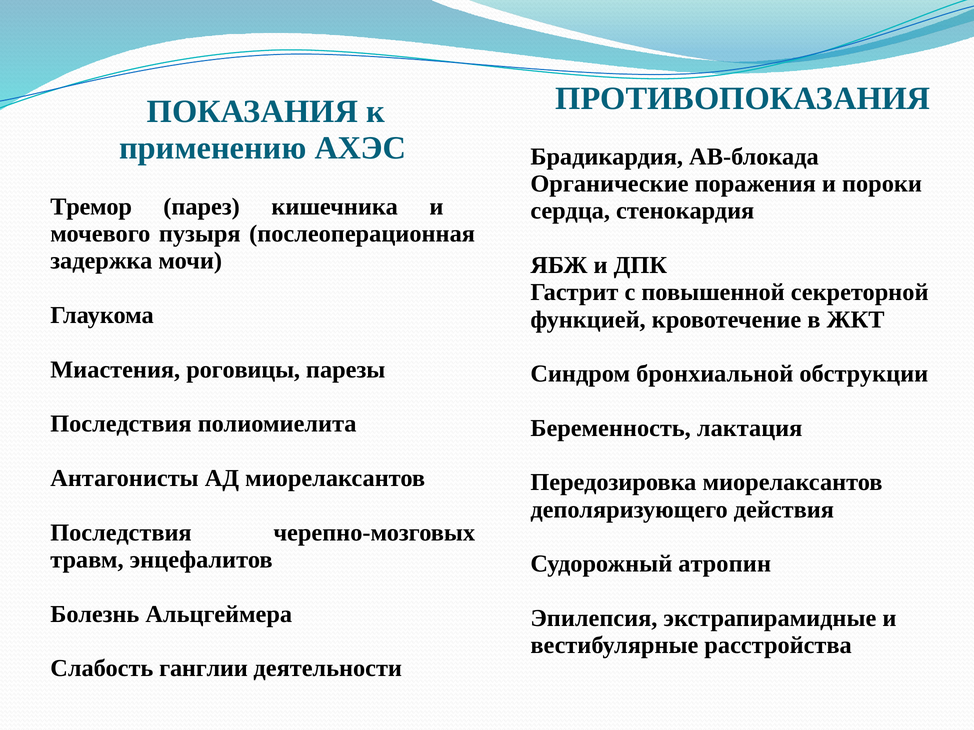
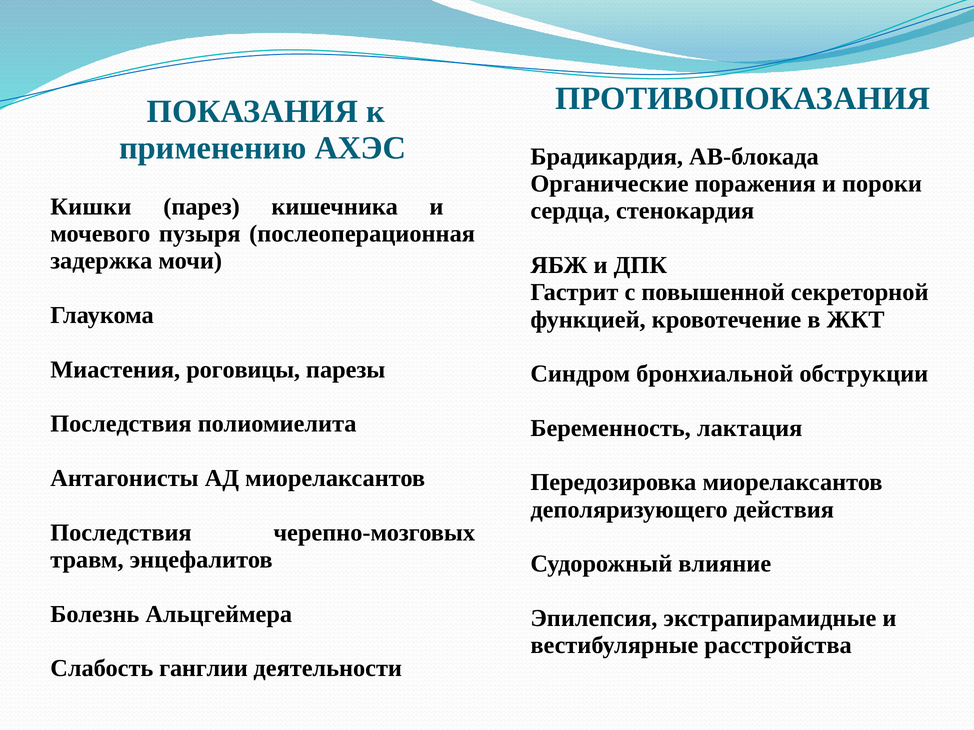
Тремор: Тремор -> Кишки
атропин: атропин -> влияние
